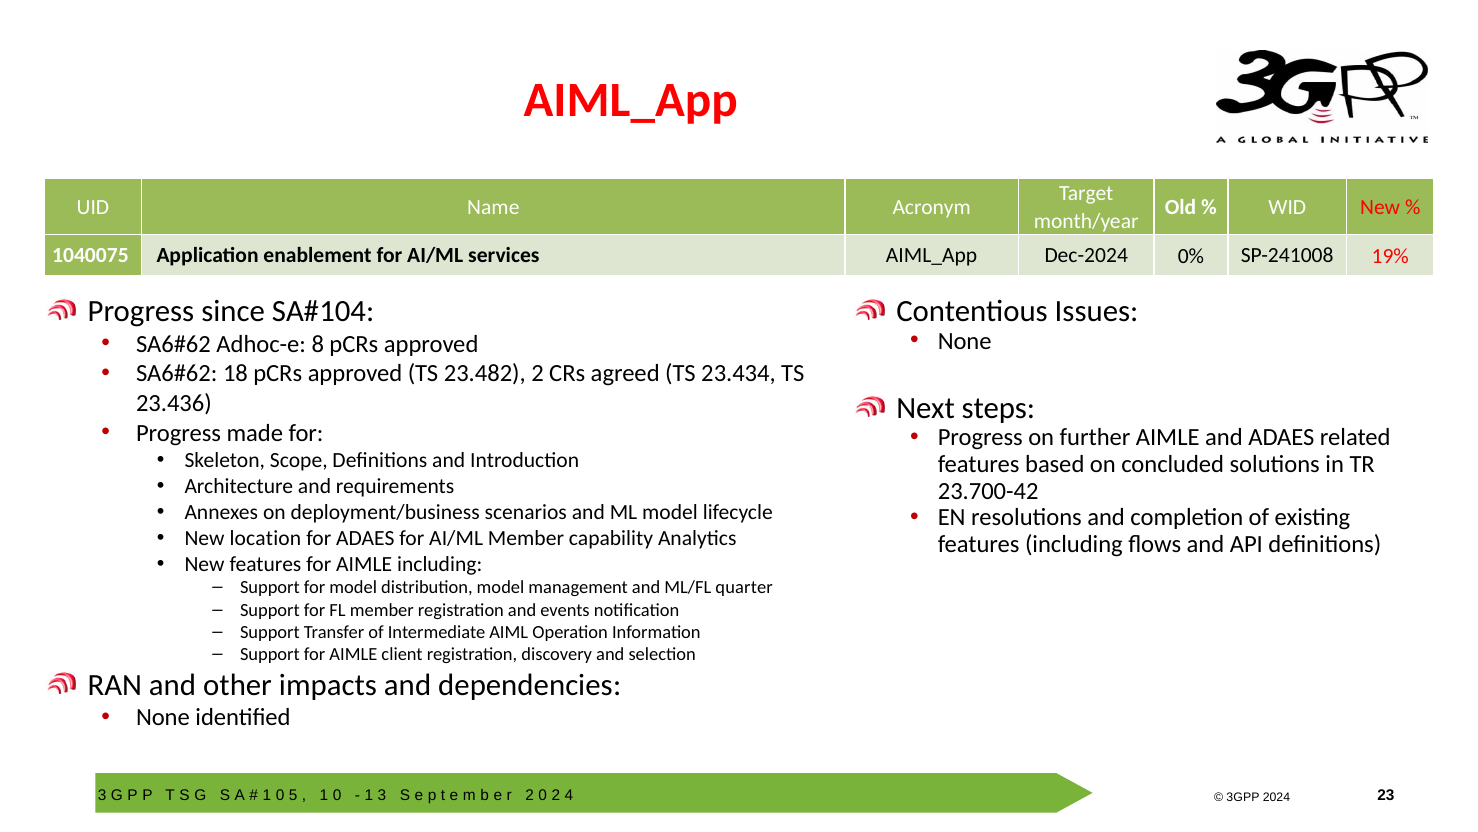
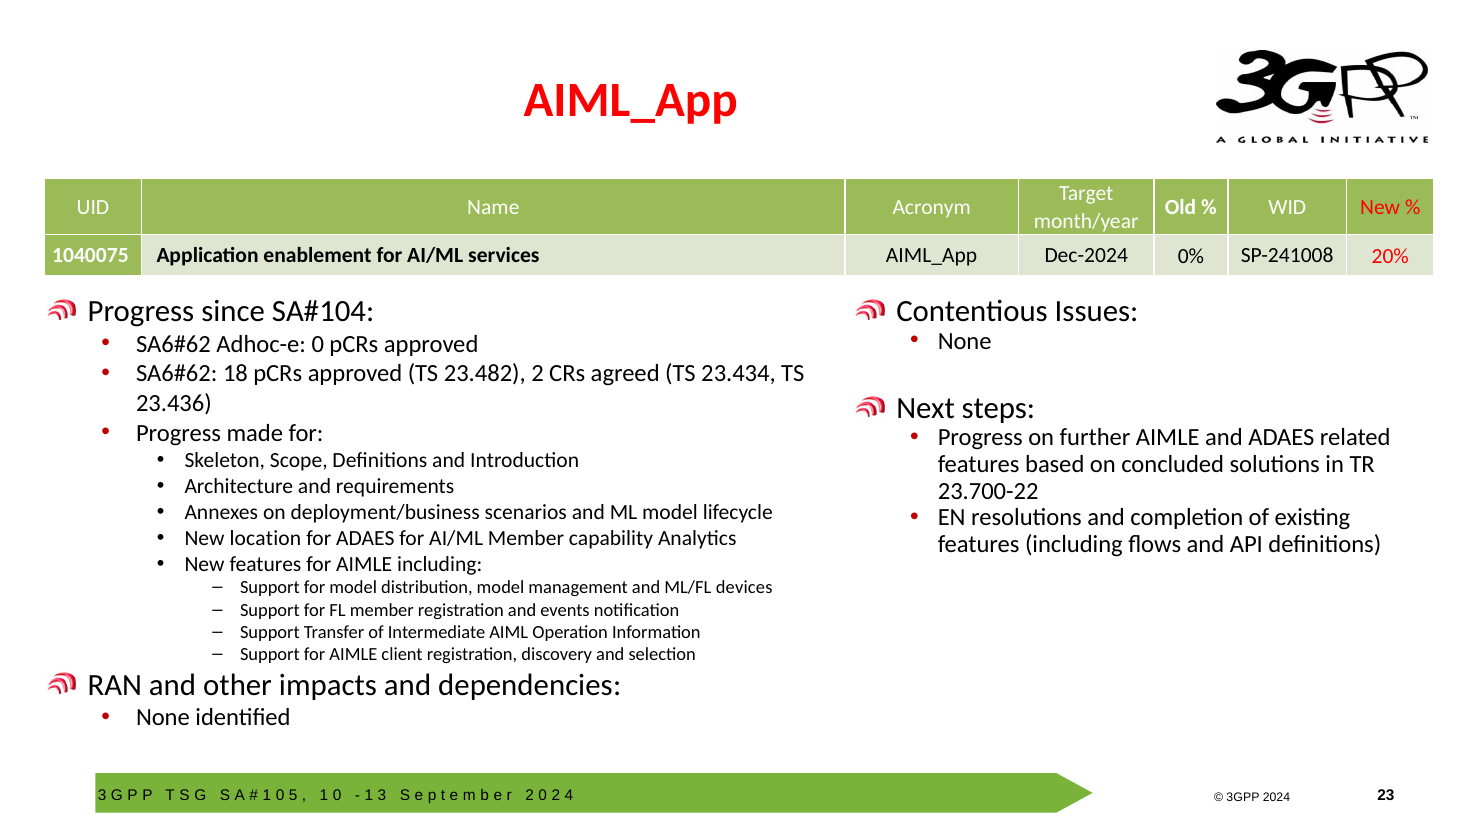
19%: 19% -> 20%
Adhoc-e 8: 8 -> 0
23.700-42: 23.700-42 -> 23.700-22
quarter: quarter -> devices
